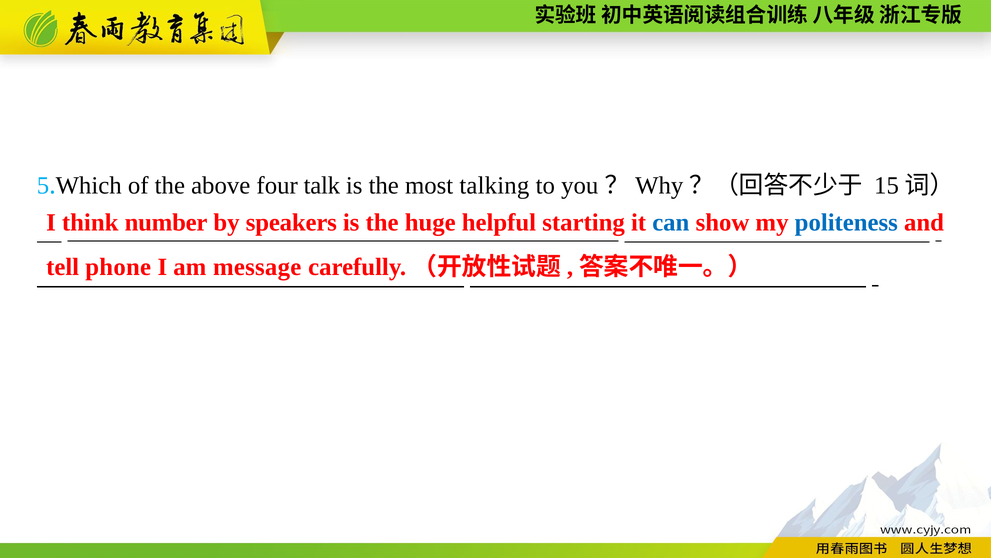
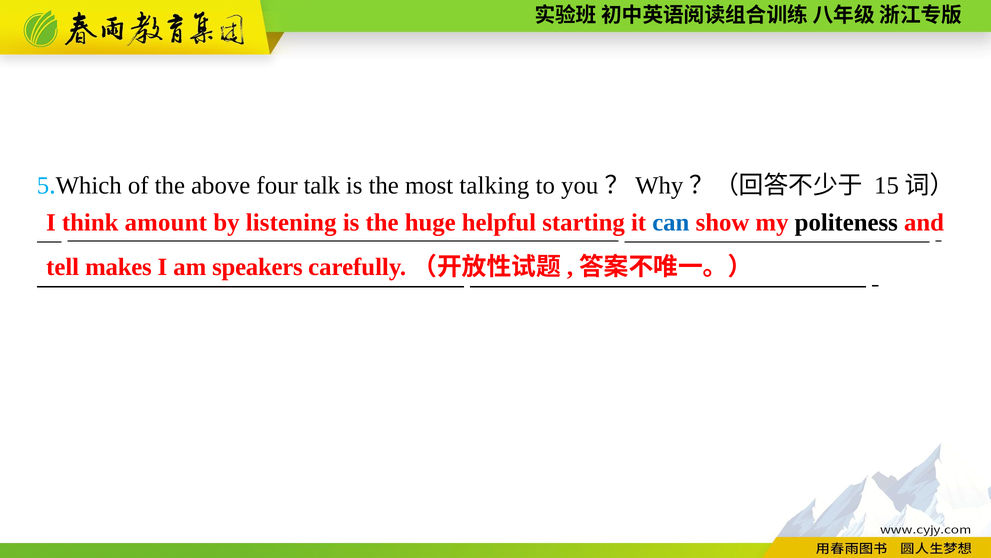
number: number -> amount
speakers: speakers -> listening
politeness colour: blue -> black
phone: phone -> makes
message: message -> speakers
